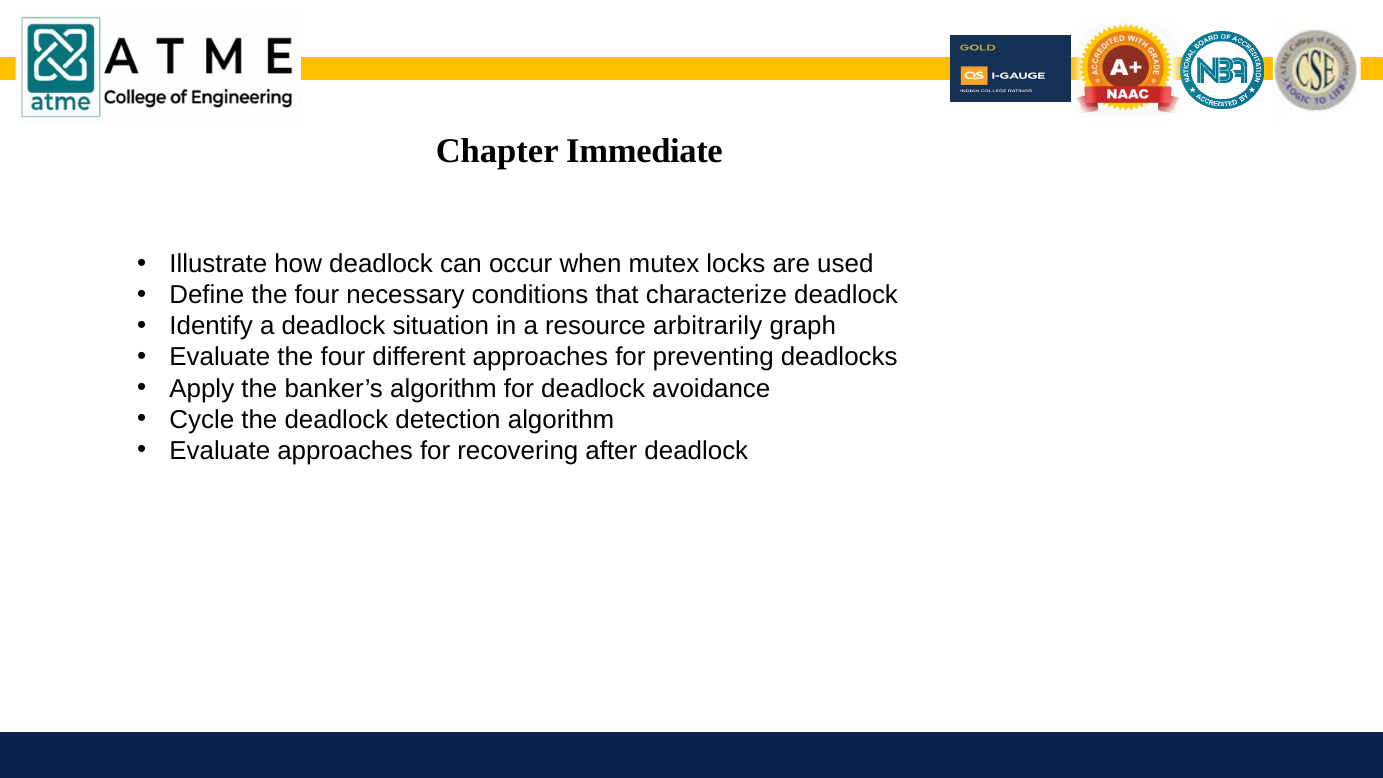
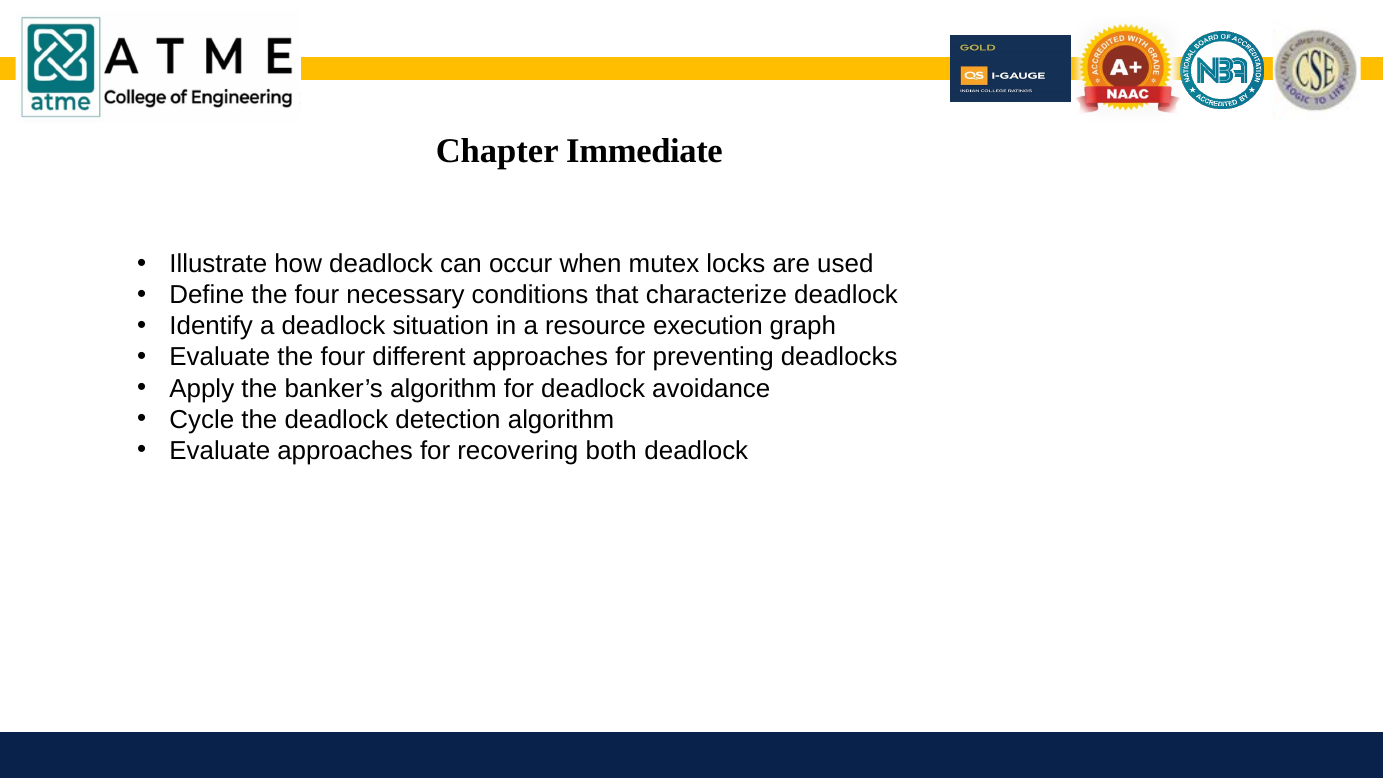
arbitrarily: arbitrarily -> execution
after: after -> both
